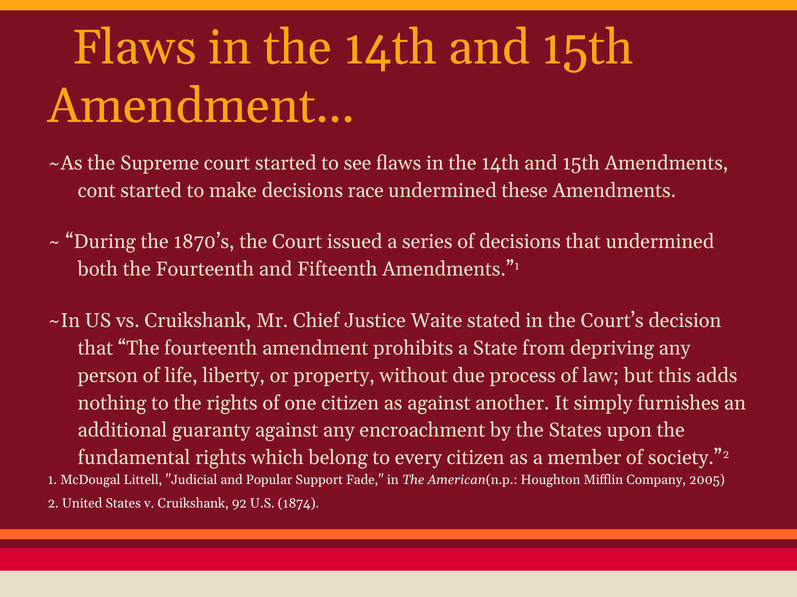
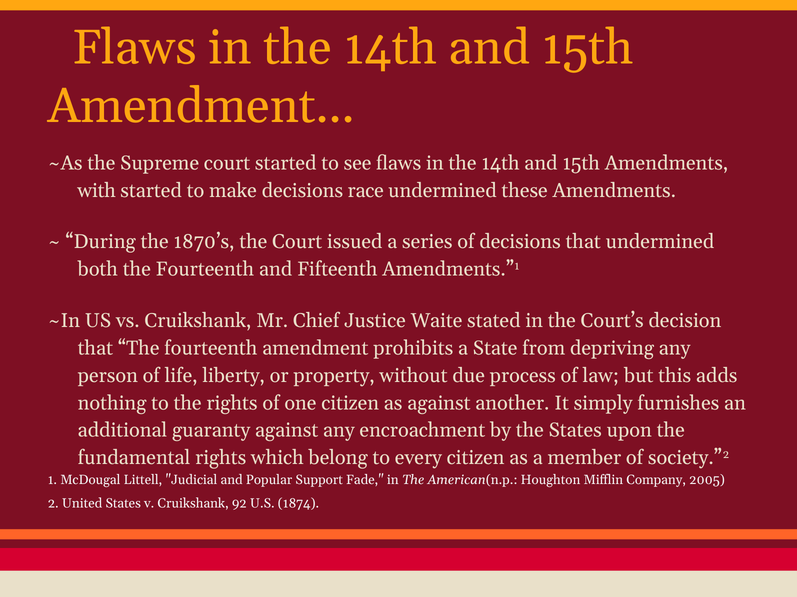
cont: cont -> with
